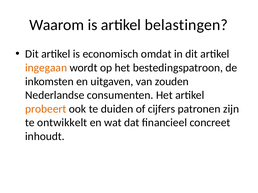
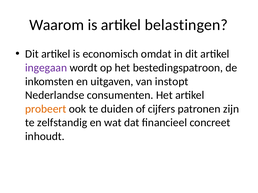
ingegaan colour: orange -> purple
zouden: zouden -> instopt
ontwikkelt: ontwikkelt -> zelfstandig
